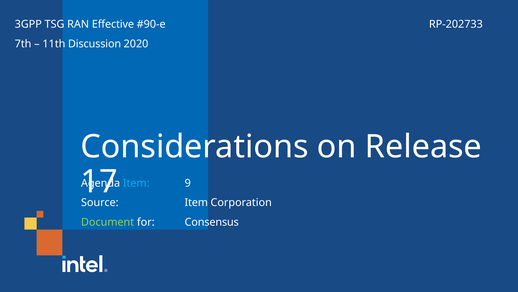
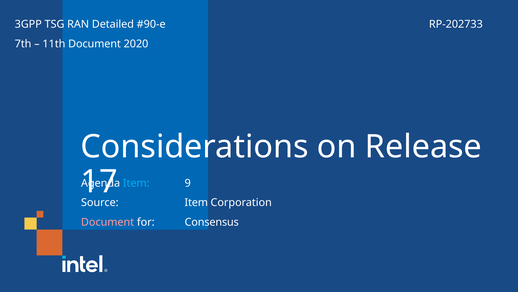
Effective: Effective -> Detailed
11th Discussion: Discussion -> Document
Document at (108, 222) colour: light green -> pink
